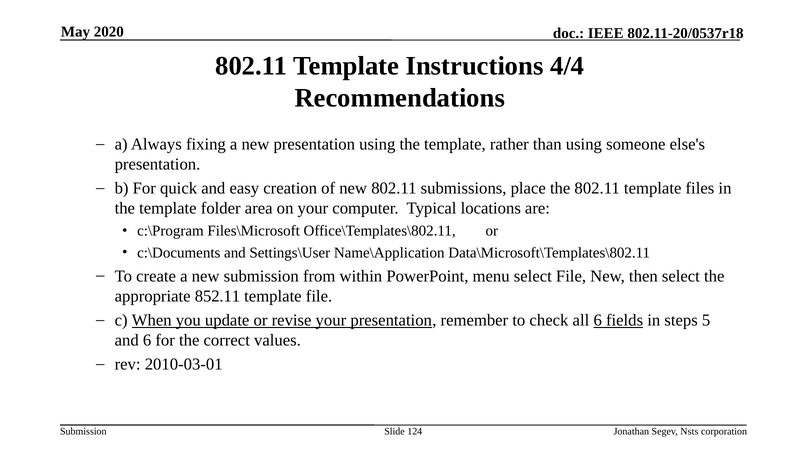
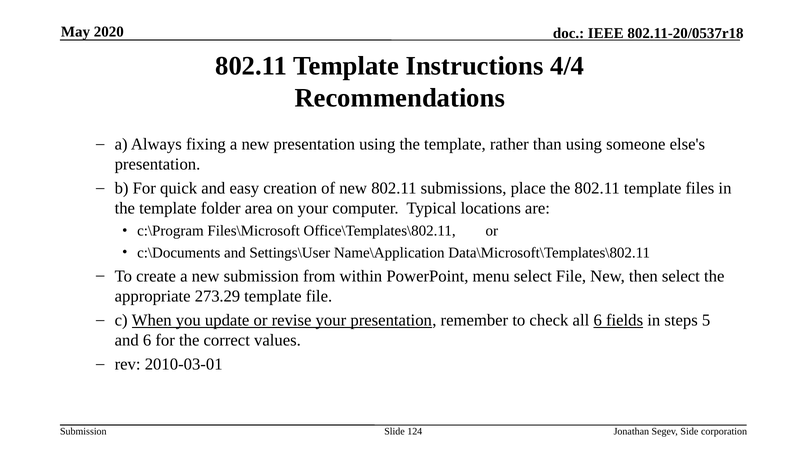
852.11: 852.11 -> 273.29
Nsts: Nsts -> Side
